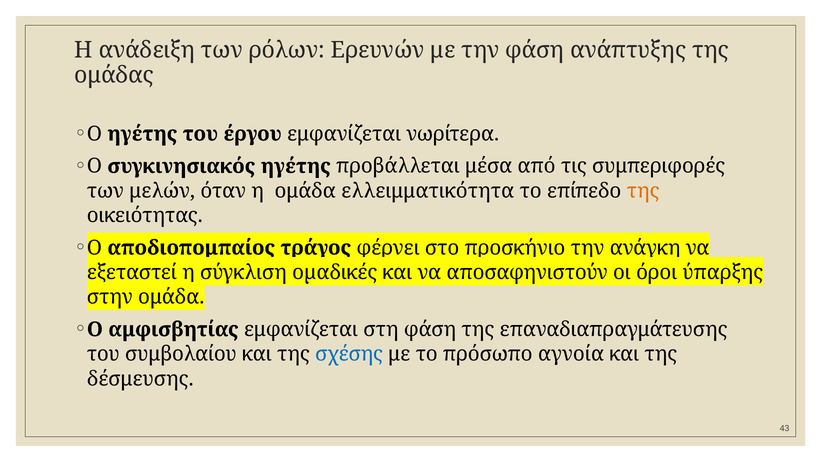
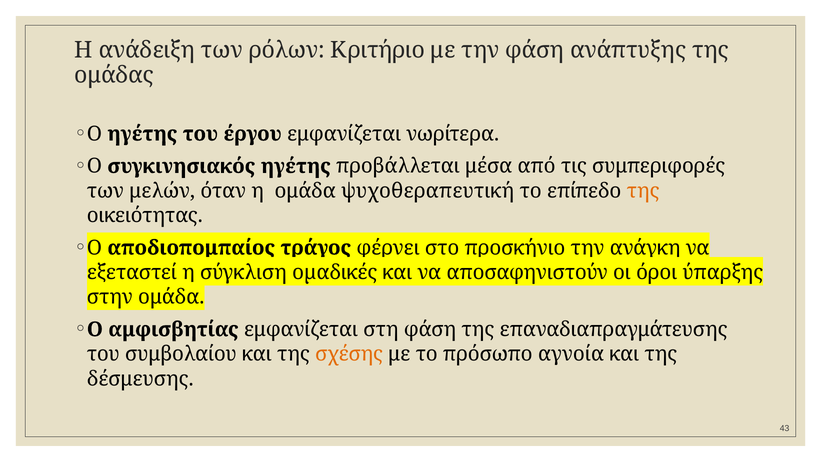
Ερευνών: Ερευνών -> Κριτήριο
ελλειμματικότητα: ελλειμματικότητα -> ψυχοθεραπευτική
σχέσης colour: blue -> orange
